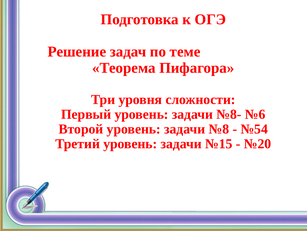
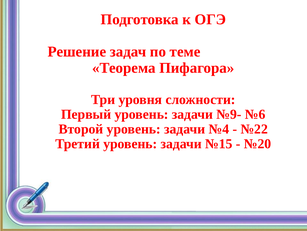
№8-: №8- -> №9-
№8: №8 -> №4
№54: №54 -> №22
